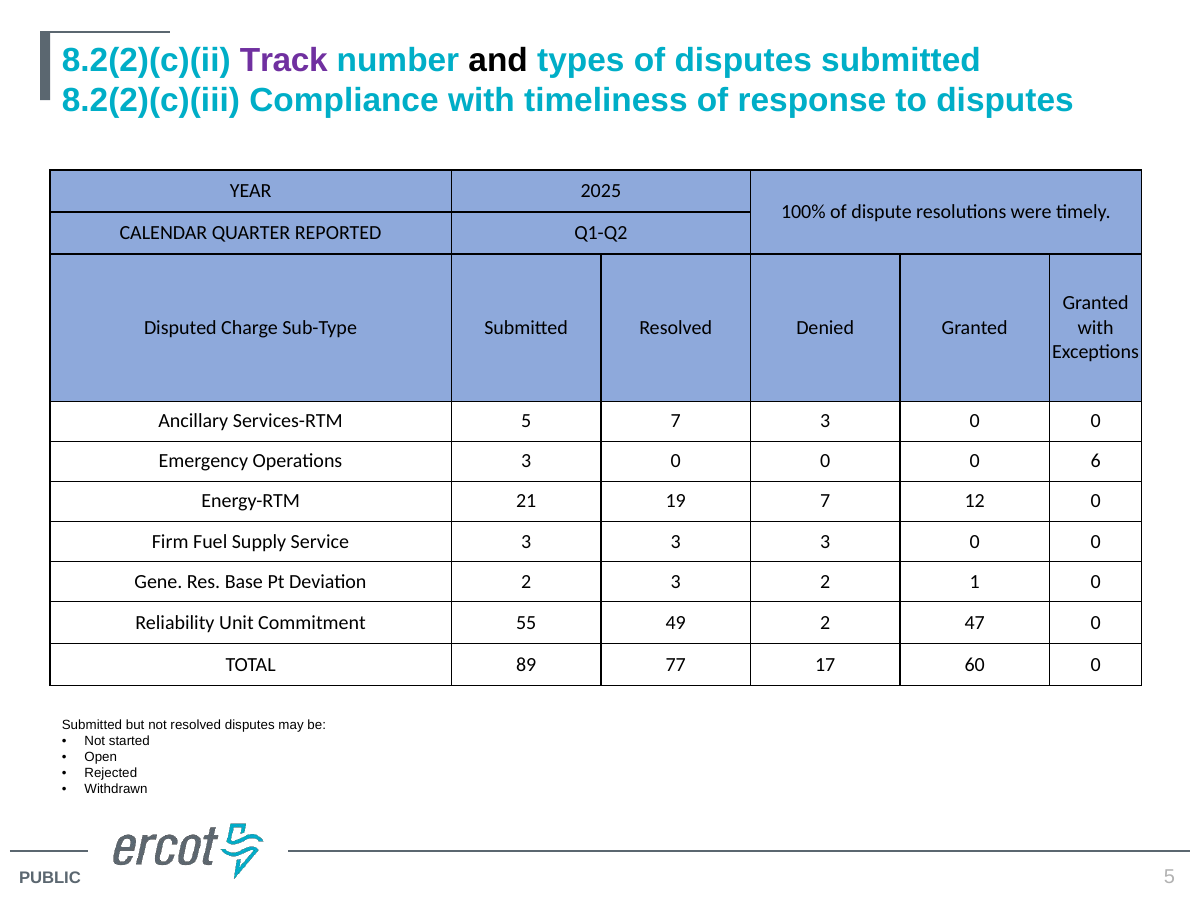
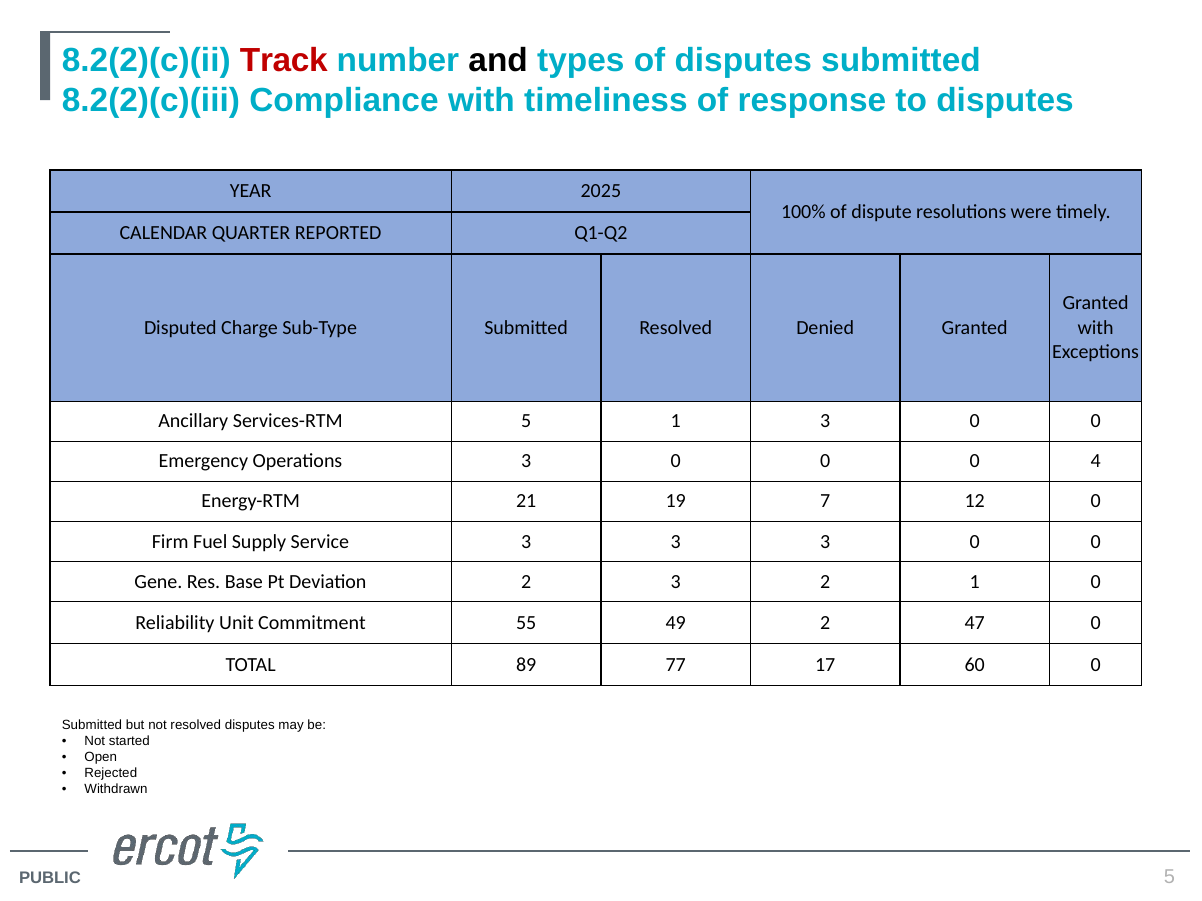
Track colour: purple -> red
5 7: 7 -> 1
6: 6 -> 4
